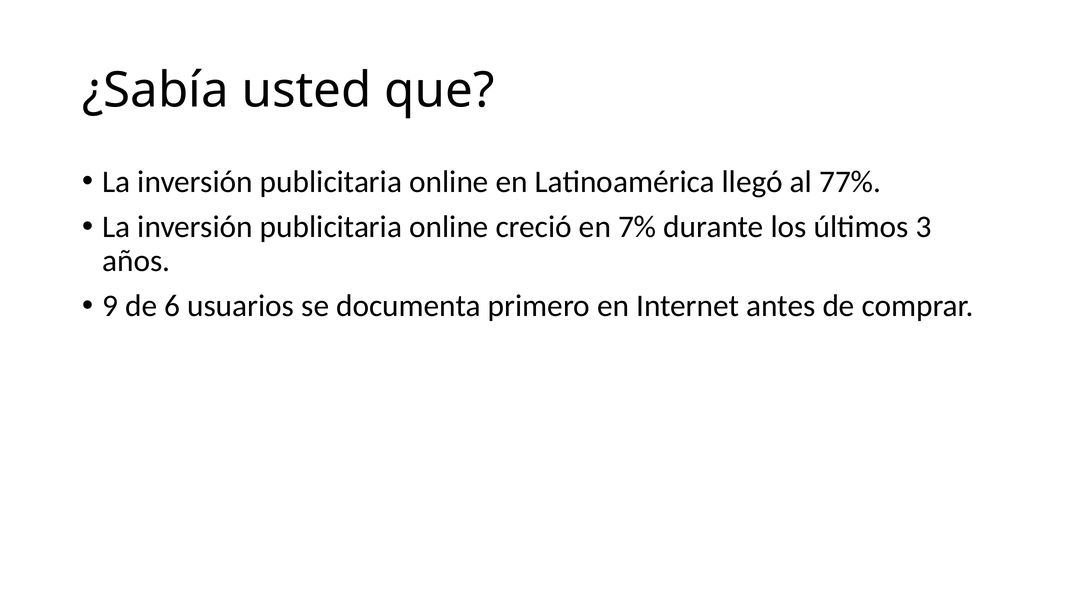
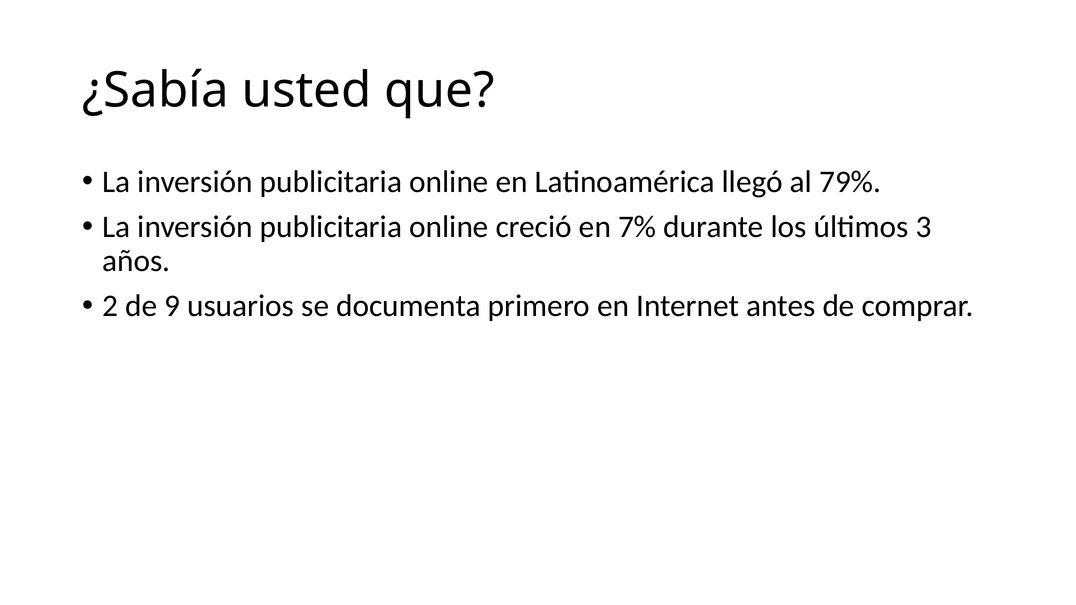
77%: 77% -> 79%
9: 9 -> 2
6: 6 -> 9
